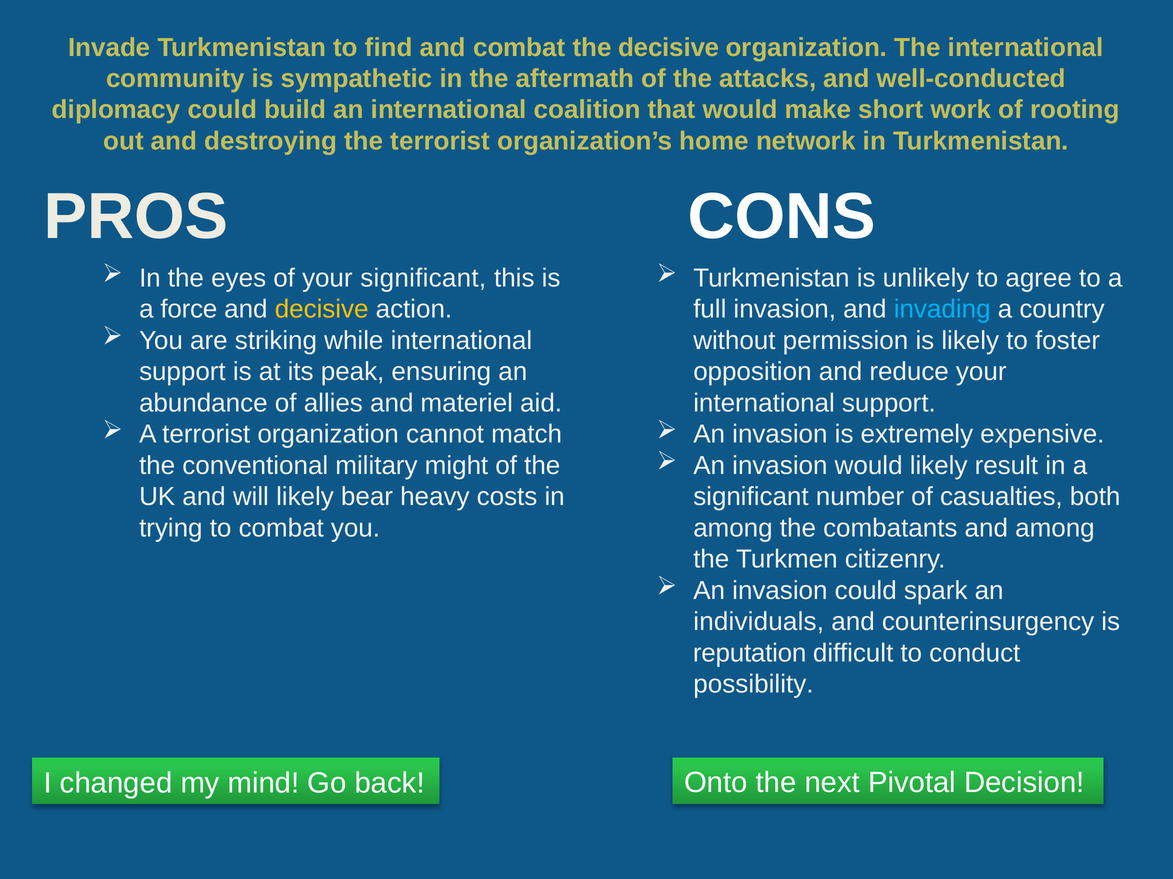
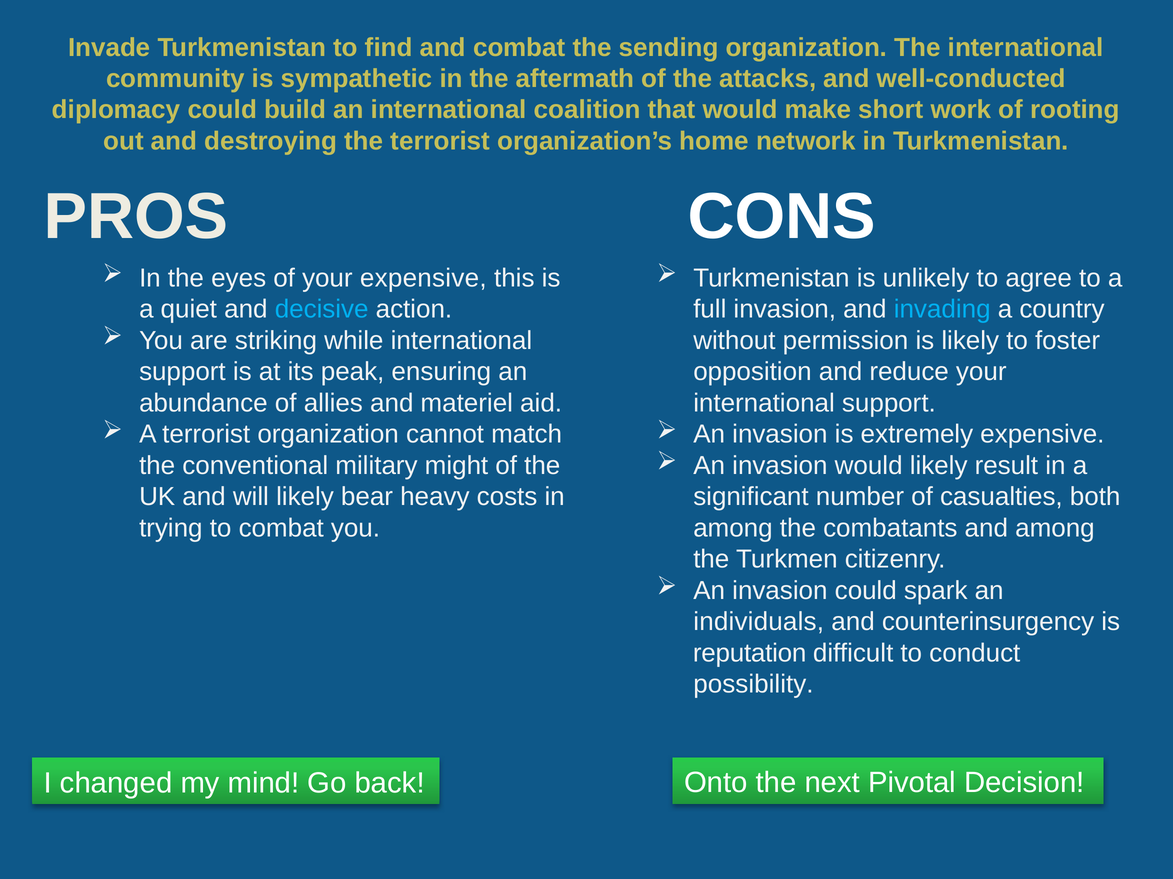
the decisive: decisive -> sending
your significant: significant -> expensive
force: force -> quiet
decisive at (322, 310) colour: yellow -> light blue
